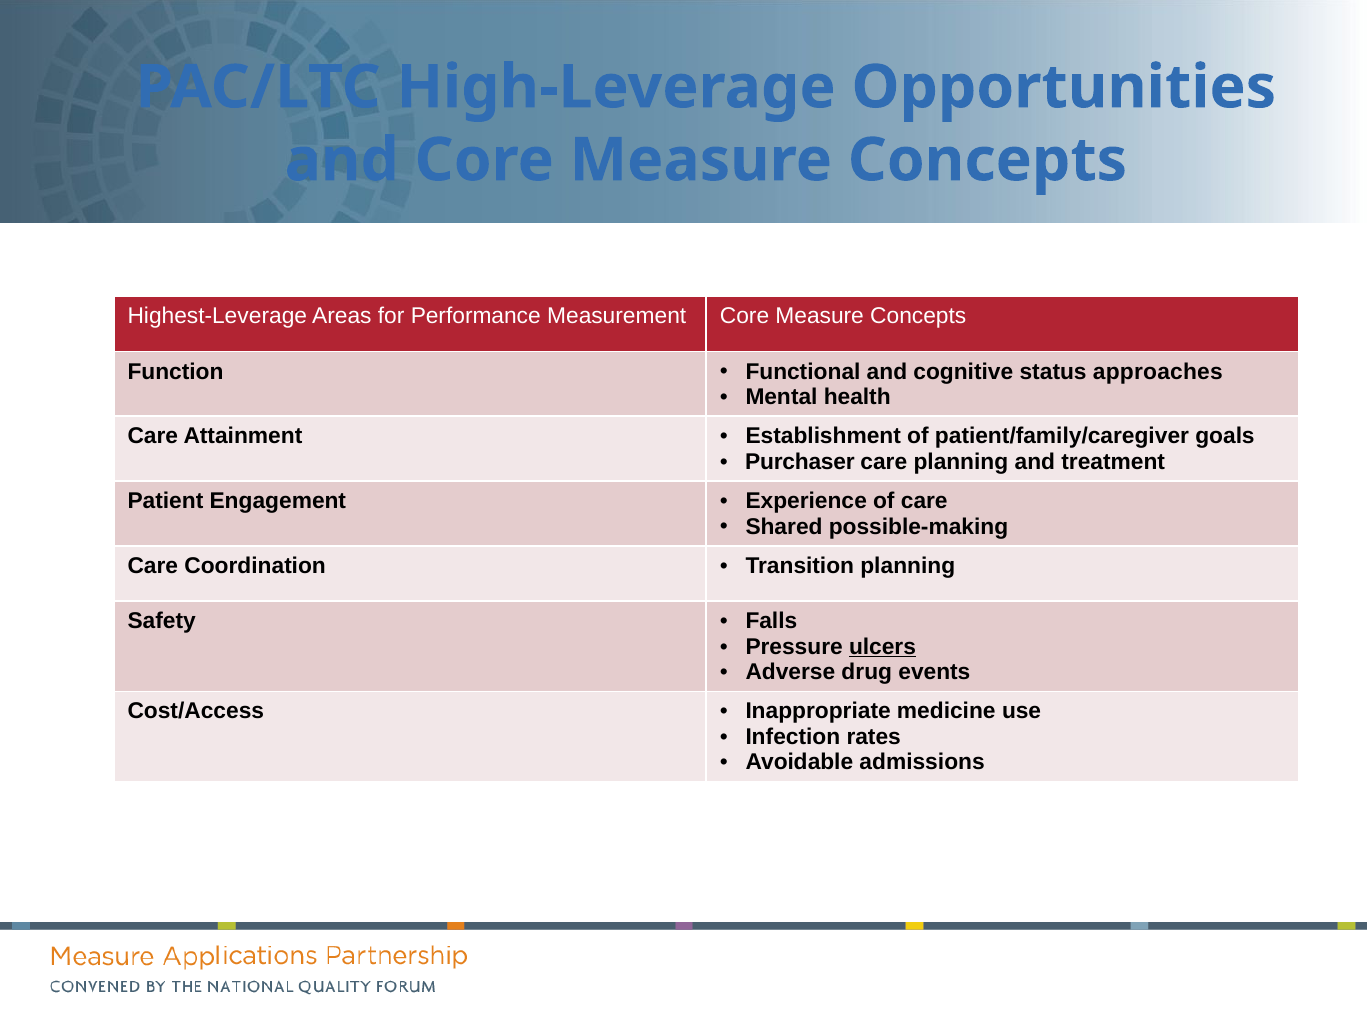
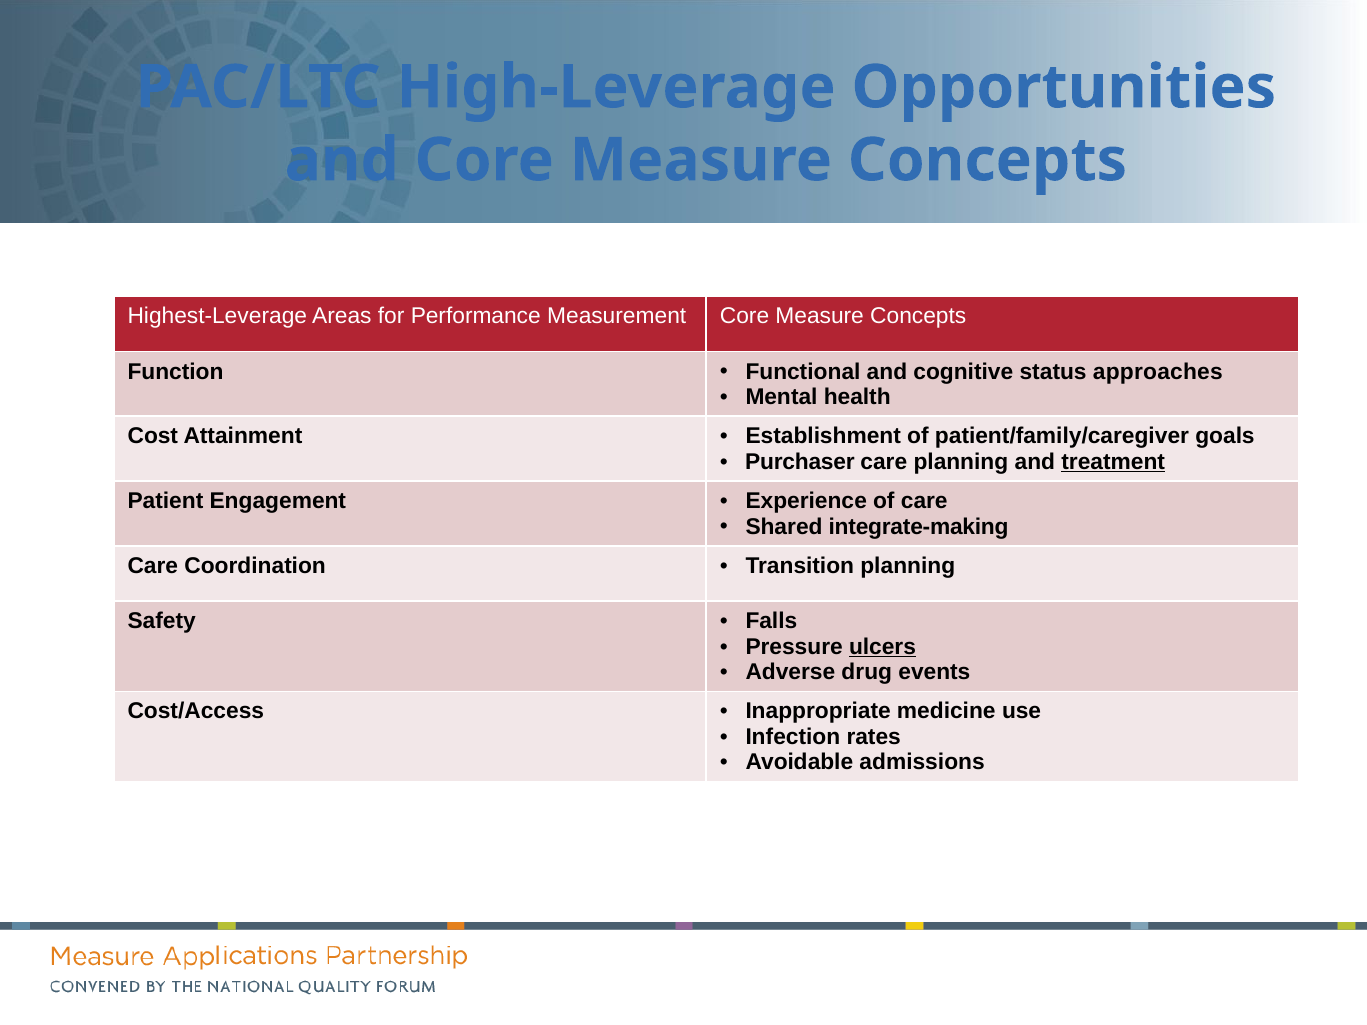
Care at (153, 436): Care -> Cost
treatment underline: none -> present
possible-making: possible-making -> integrate-making
